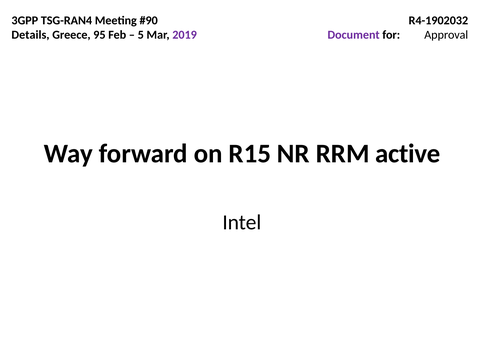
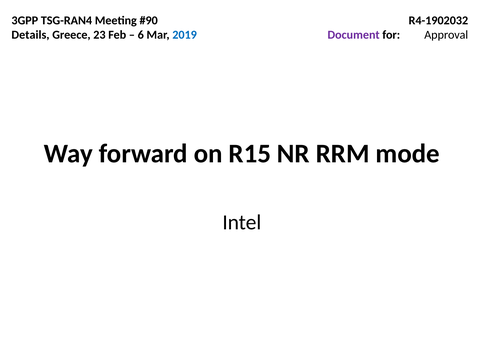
95: 95 -> 23
5: 5 -> 6
2019 colour: purple -> blue
active: active -> mode
